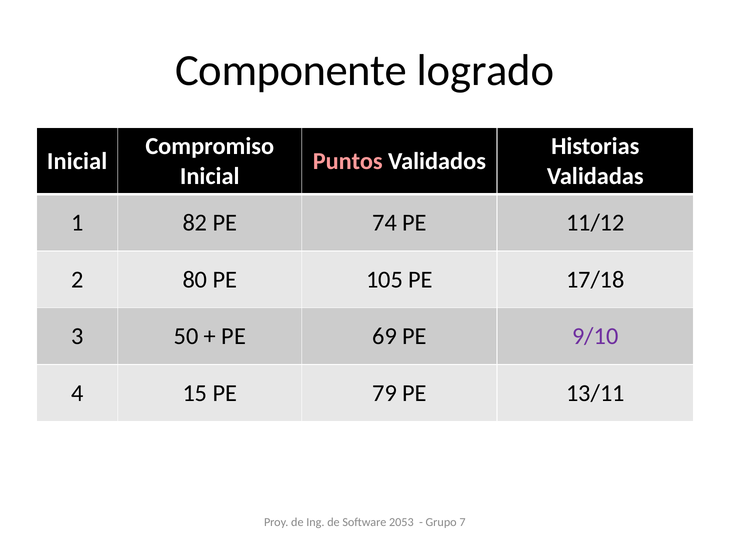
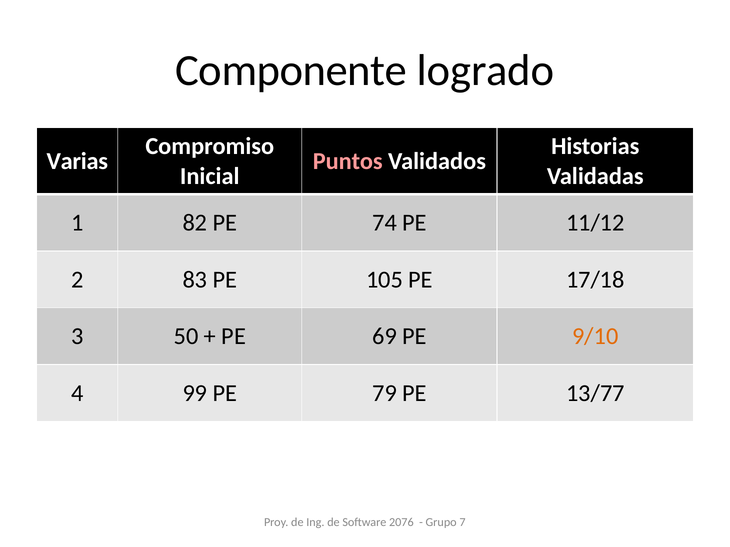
Inicial at (77, 161): Inicial -> Varias
80: 80 -> 83
9/10 colour: purple -> orange
15: 15 -> 99
13/11: 13/11 -> 13/77
2053: 2053 -> 2076
